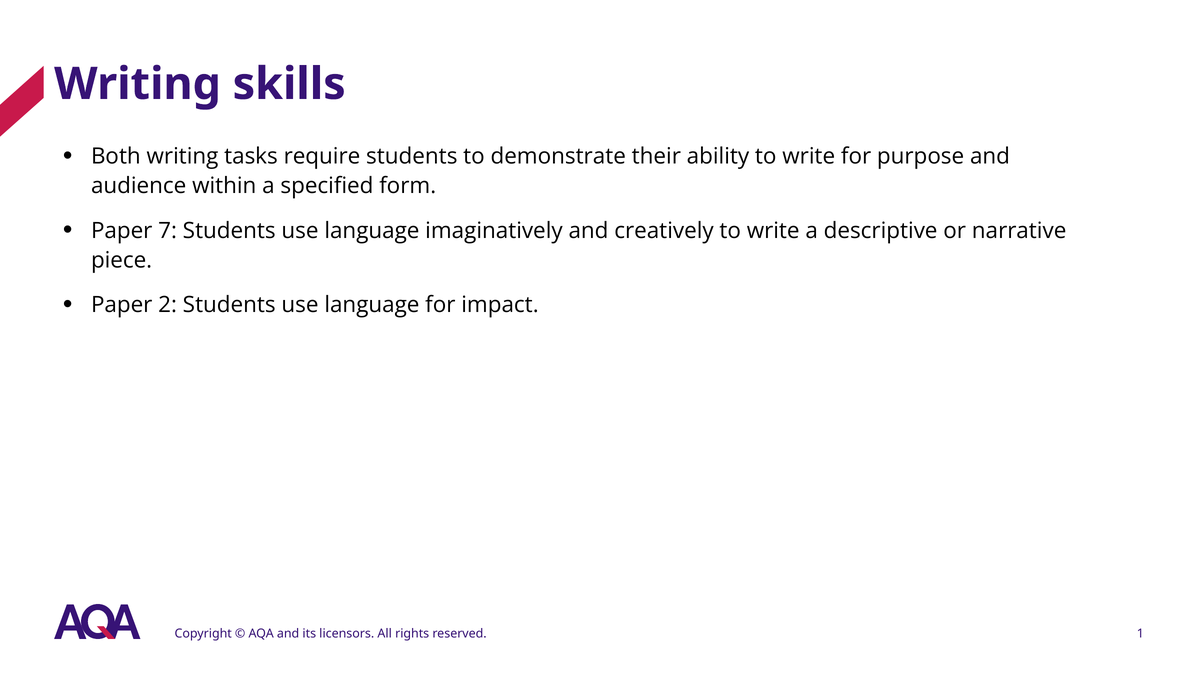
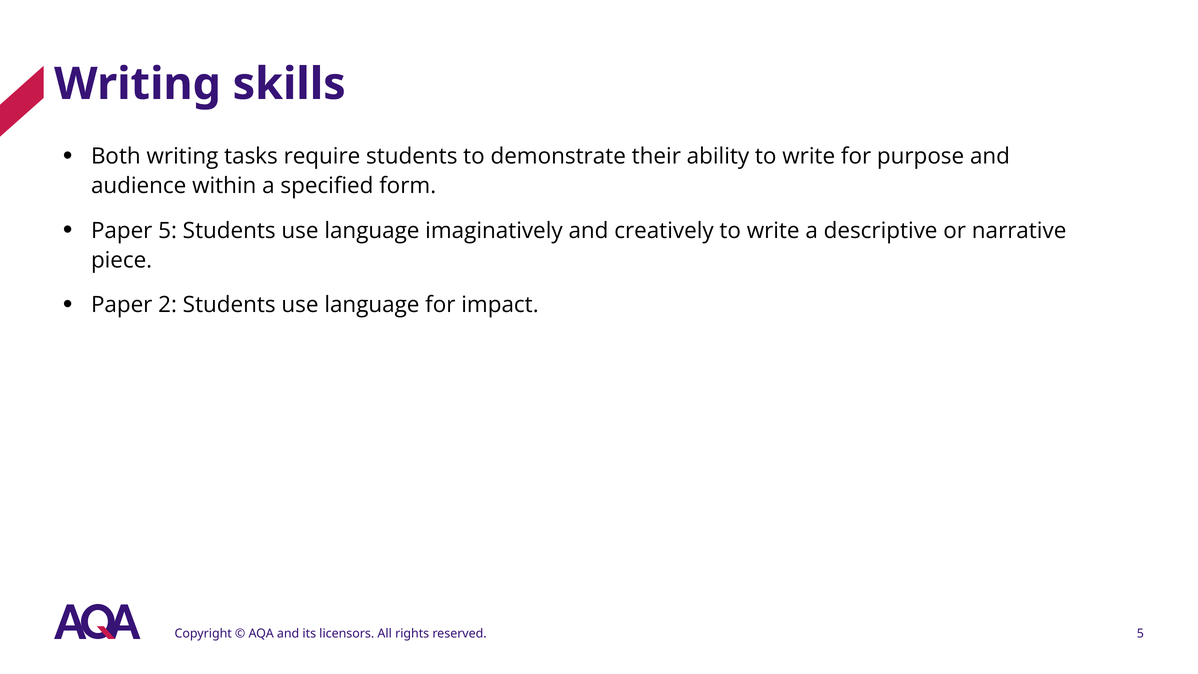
Paper 7: 7 -> 5
reserved 1: 1 -> 5
